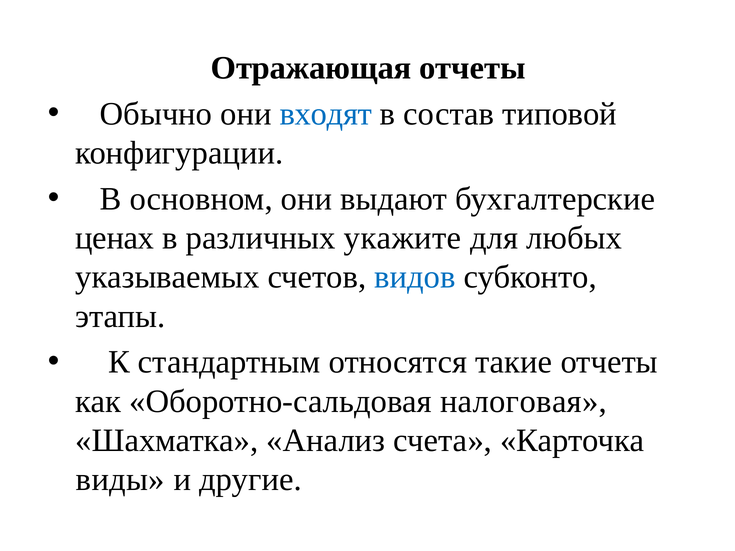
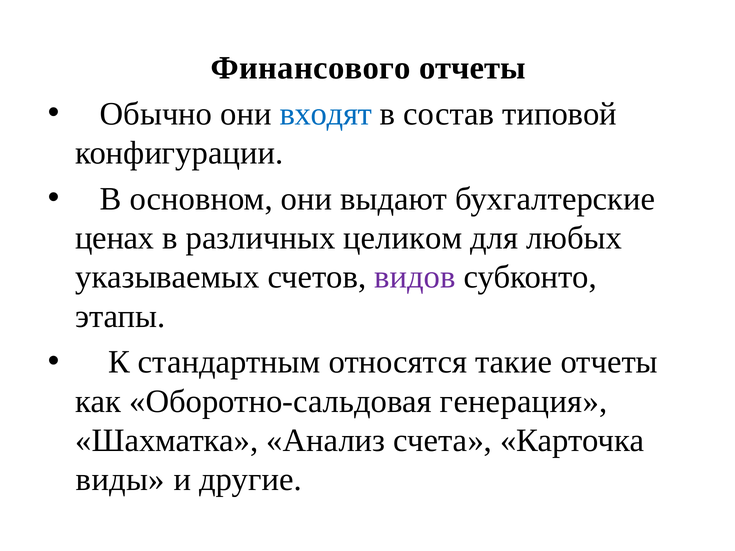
Отражающая: Отражающая -> Финансового
укажите: укажите -> целиком
видов colour: blue -> purple
налоговая: налоговая -> генерация
